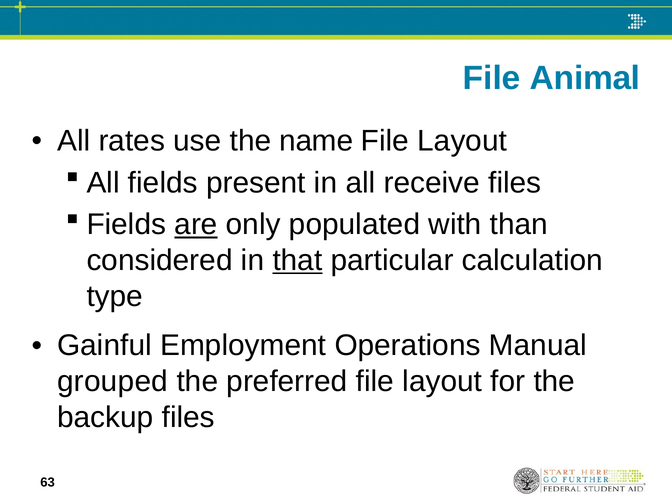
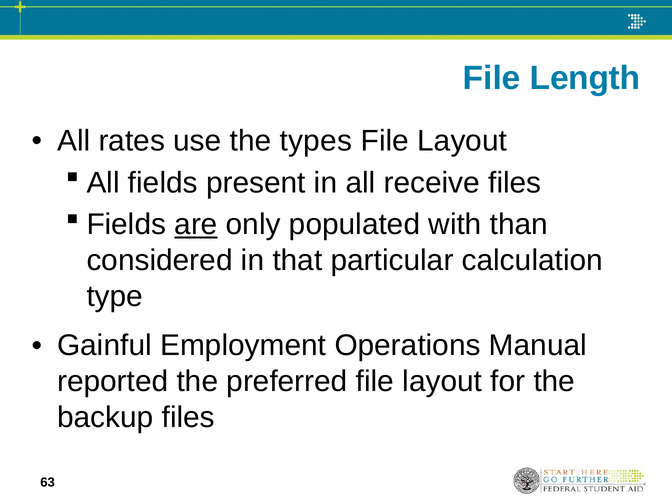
Animal: Animal -> Length
name: name -> types
that underline: present -> none
grouped: grouped -> reported
